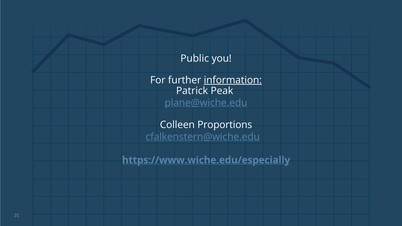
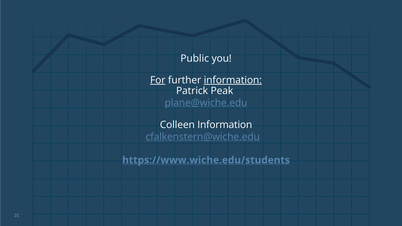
For underline: none -> present
Colleen Proportions: Proportions -> Information
https://www.wiche.edu/especially: https://www.wiche.edu/especially -> https://www.wiche.edu/students
